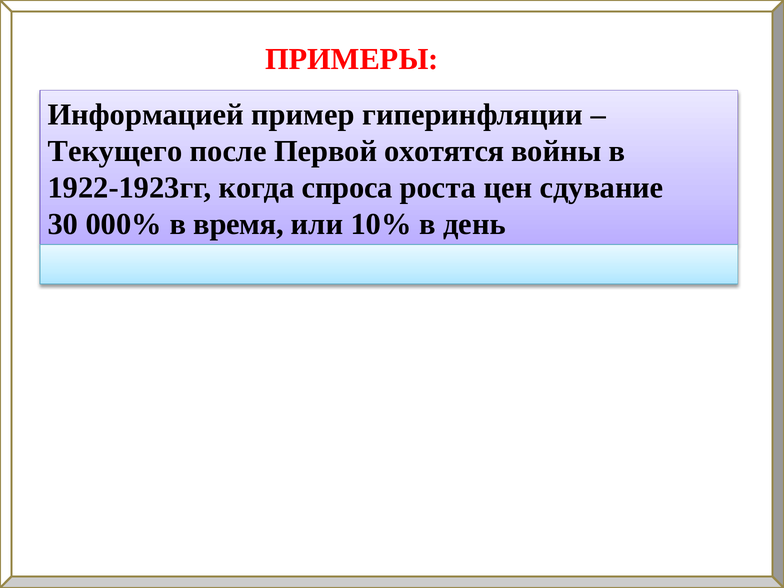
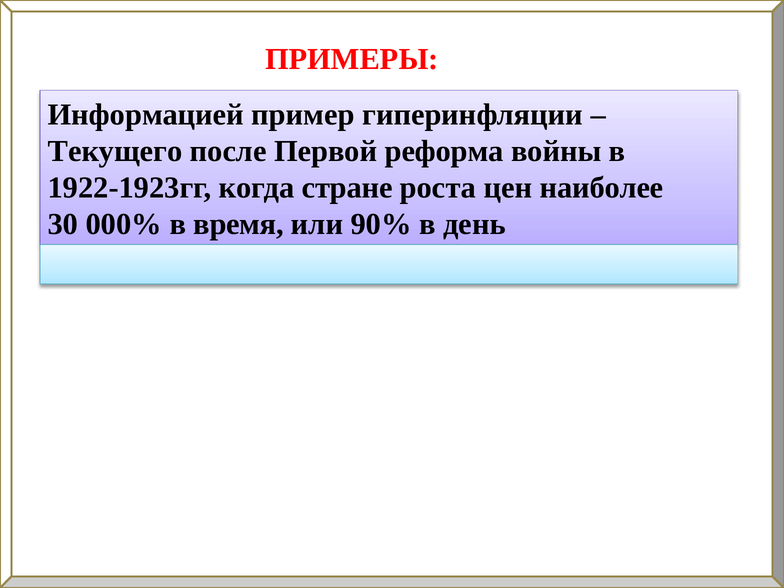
охотятся: охотятся -> реформа
спроса: спроса -> стране
сдувание: сдувание -> наиболее
10%: 10% -> 90%
